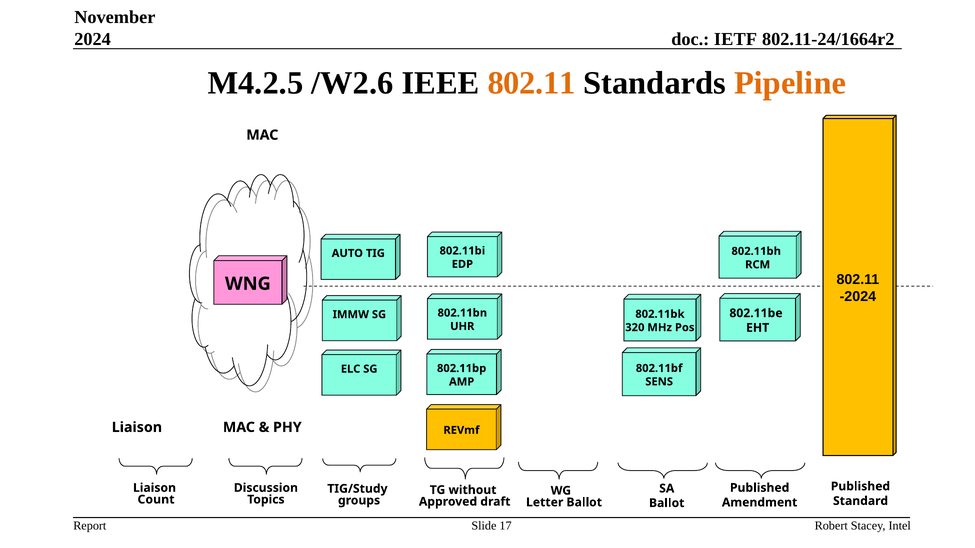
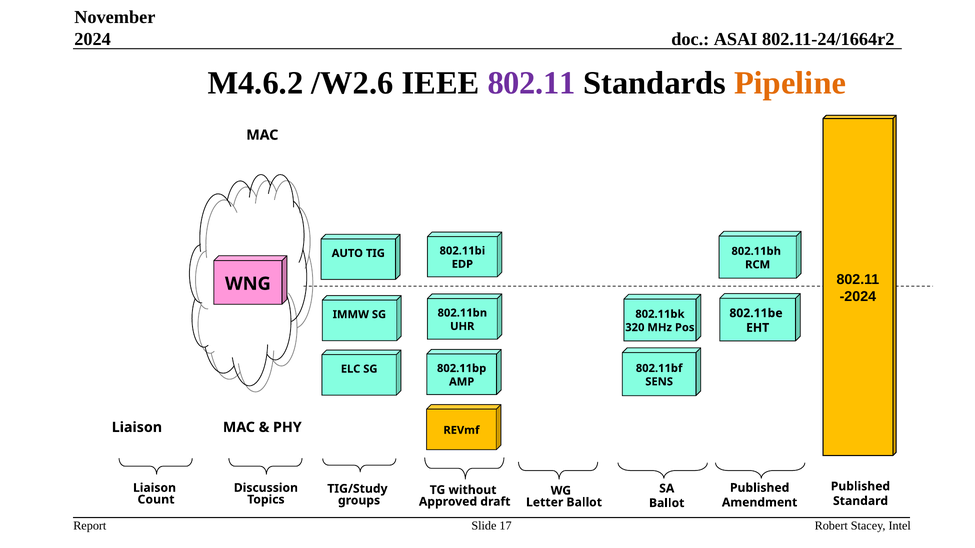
IETF: IETF -> ASAI
M4.2.5: M4.2.5 -> M4.6.2
802.11 at (531, 83) colour: orange -> purple
